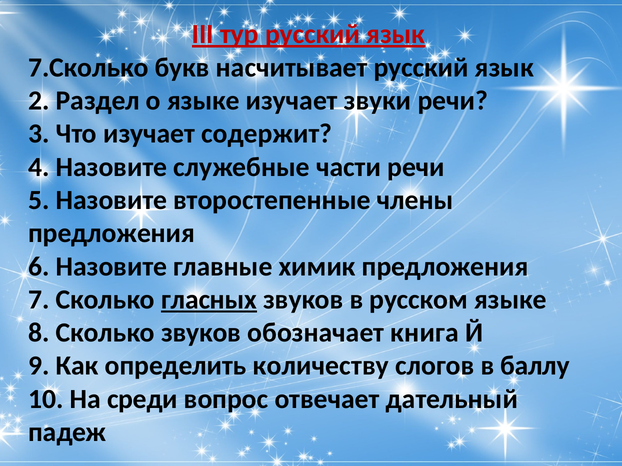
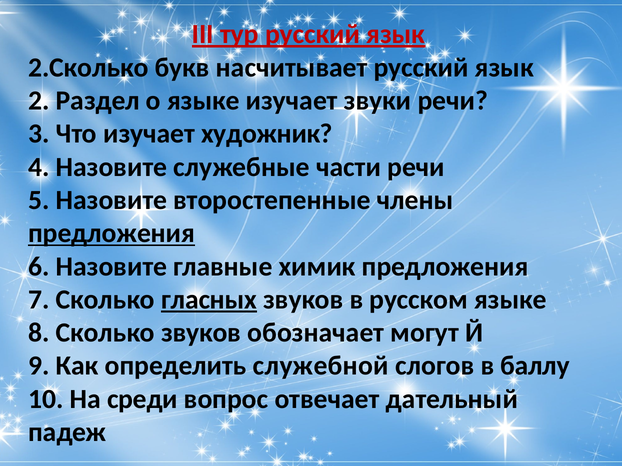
7.Сколько: 7.Сколько -> 2.Сколько
содержит: содержит -> художник
предложения at (112, 234) underline: none -> present
книга: книга -> могут
количеству: количеству -> служебной
